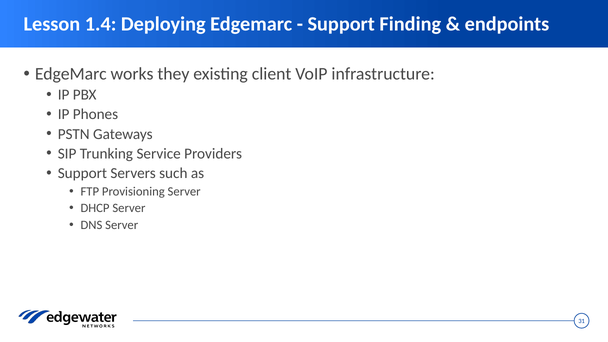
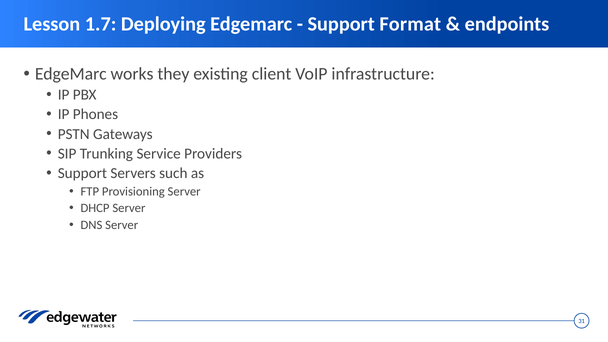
1.4: 1.4 -> 1.7
Finding: Finding -> Format
